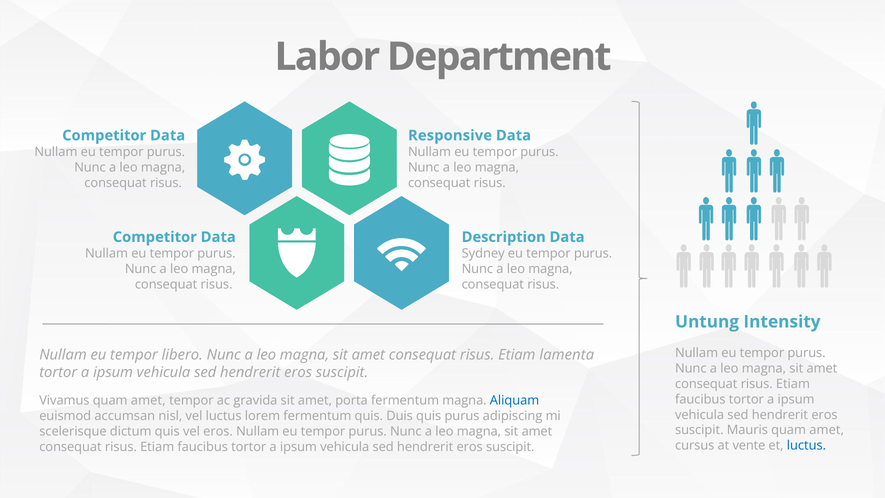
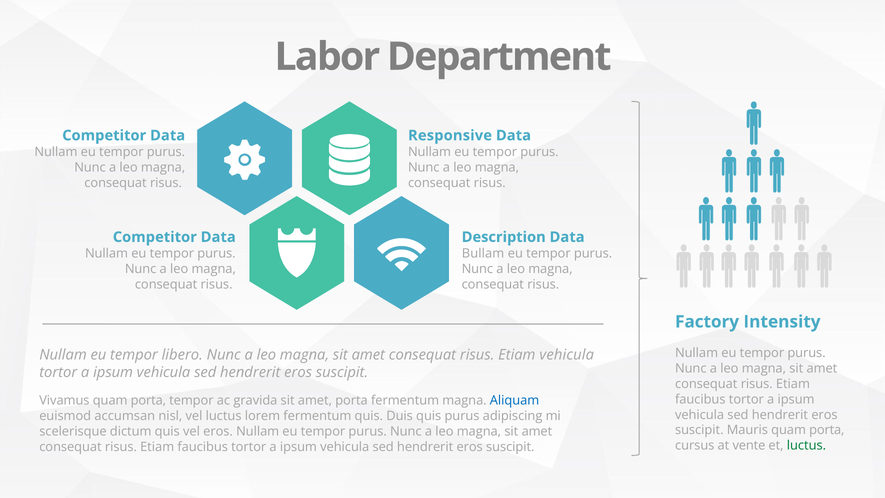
Sydney: Sydney -> Bullam
Untung: Untung -> Factory
Etiam lamenta: lamenta -> vehicula
Vivamus quam amet: amet -> porta
Mauris quam amet: amet -> porta
luctus at (806, 446) colour: blue -> green
